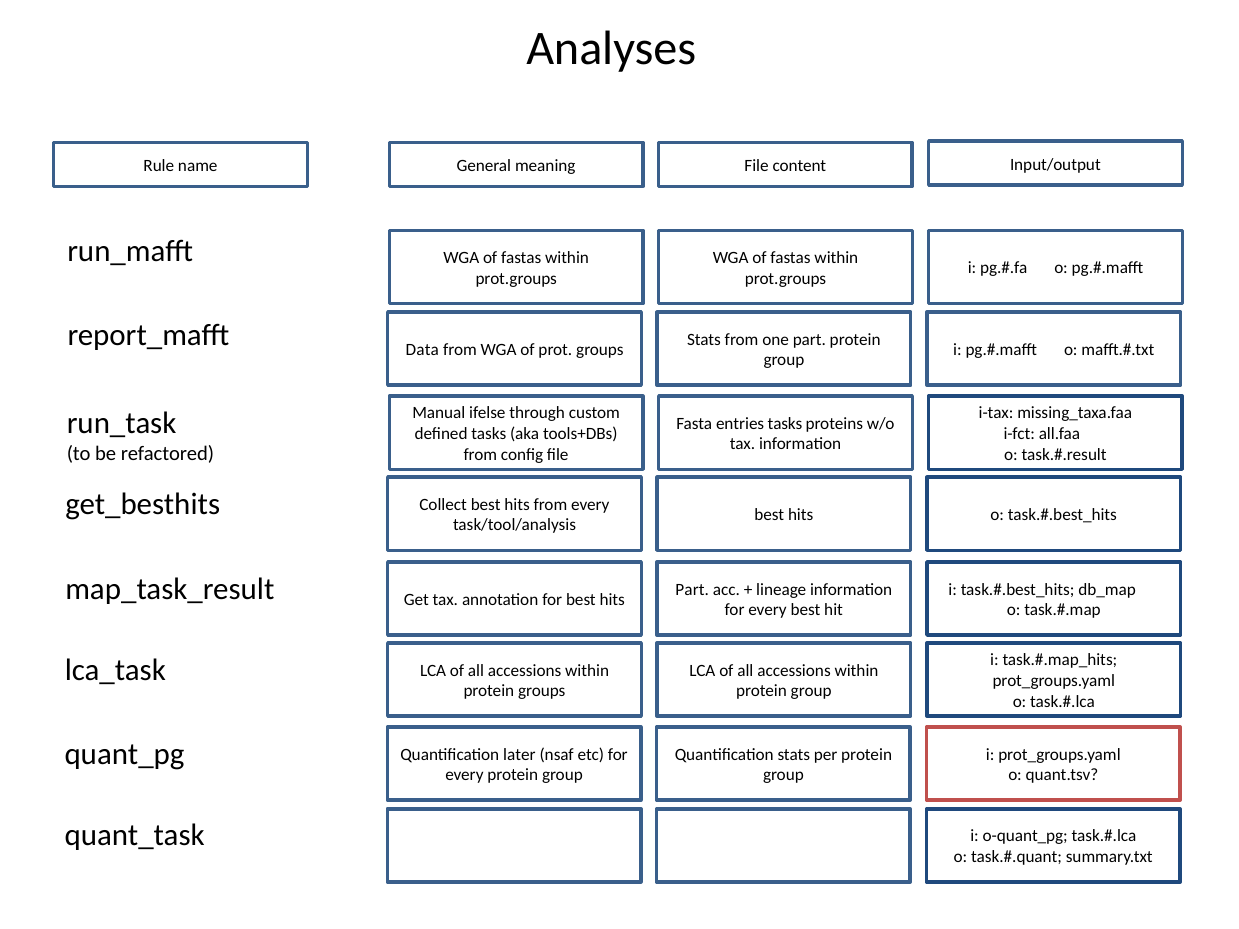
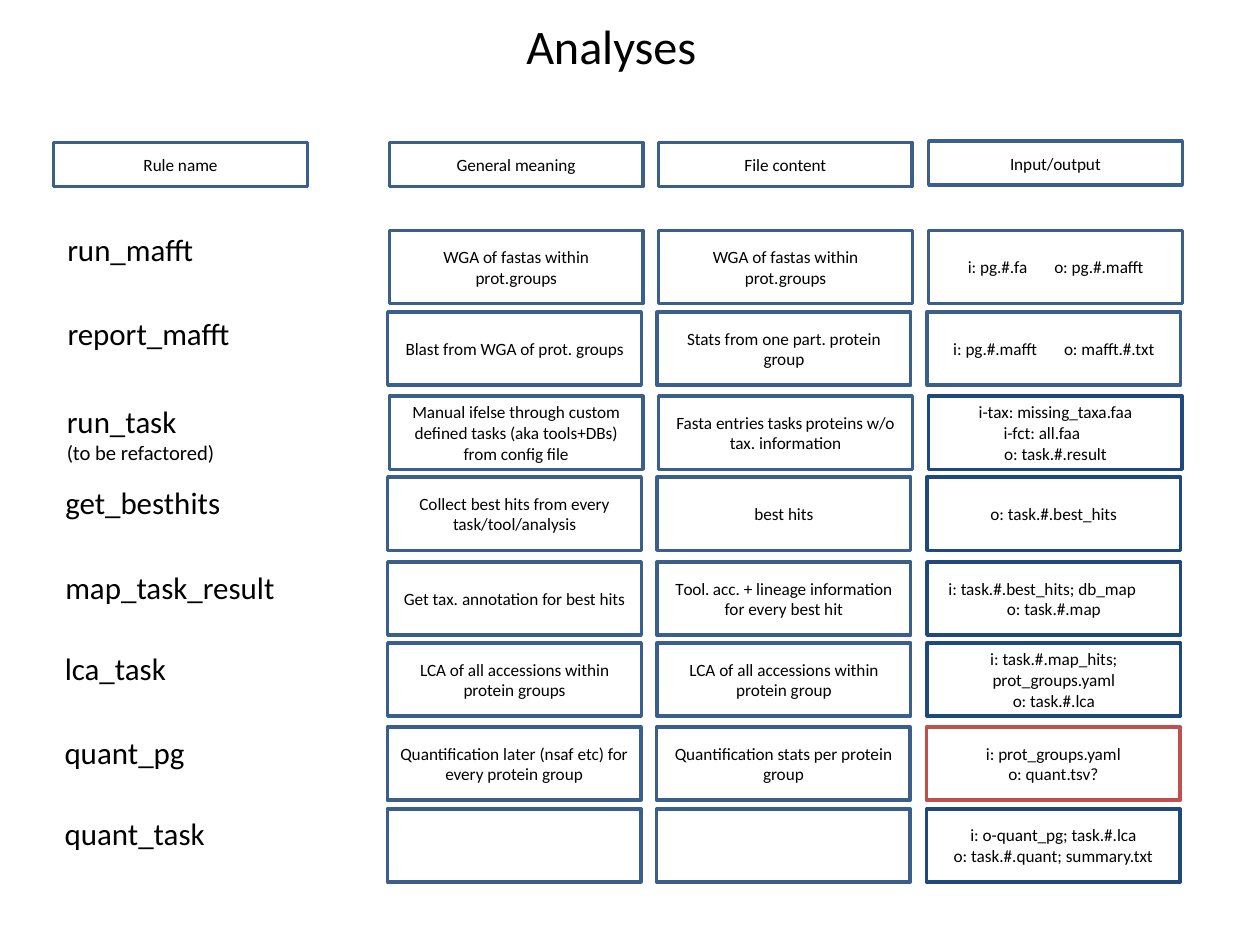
Data: Data -> Blast
Part at (692, 590): Part -> Tool
